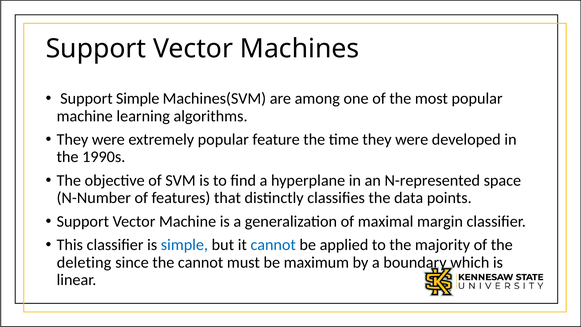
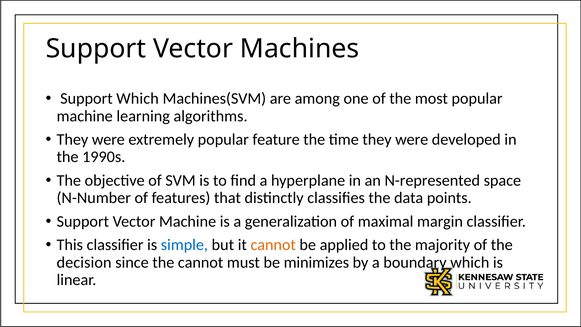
Support Simple: Simple -> Which
cannot at (273, 245) colour: blue -> orange
deleting: deleting -> decision
maximum: maximum -> minimizes
